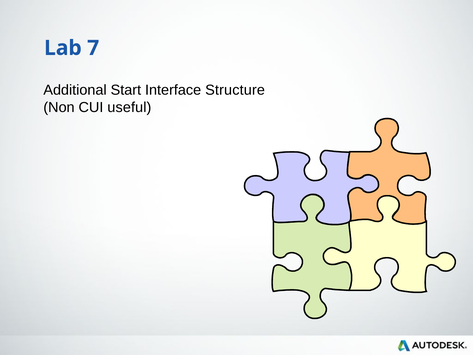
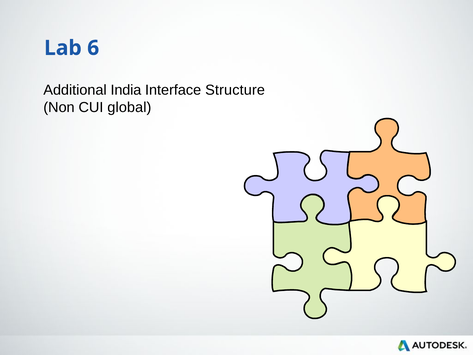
7: 7 -> 6
Start: Start -> India
useful: useful -> global
